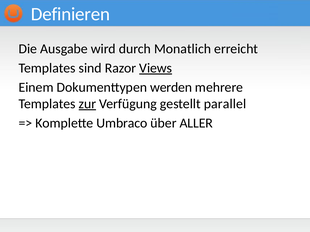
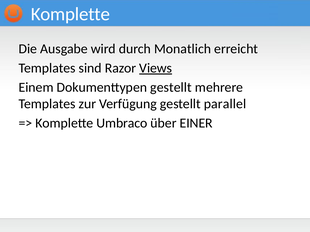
Definieren at (70, 14): Definieren -> Komplette
Dokumenttypen werden: werden -> gestellt
zur underline: present -> none
ALLER: ALLER -> EINER
